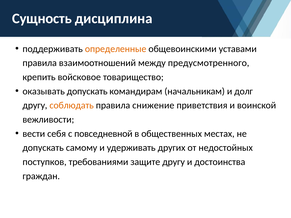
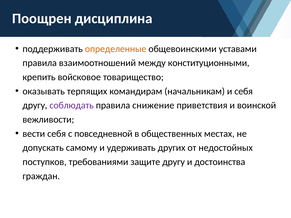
Сущность: Сущность -> Поощрен
предусмотренного: предусмотренного -> конституционными
оказывать допускать: допускать -> терпящих
и долг: долг -> себя
соблюдать colour: orange -> purple
